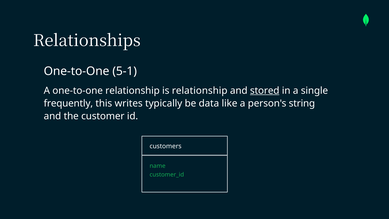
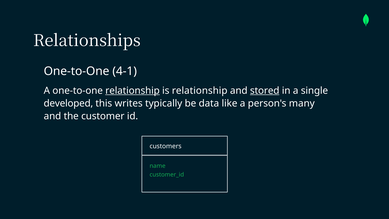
5-1: 5-1 -> 4-1
relationship at (133, 90) underline: none -> present
frequently: frequently -> developed
string: string -> many
